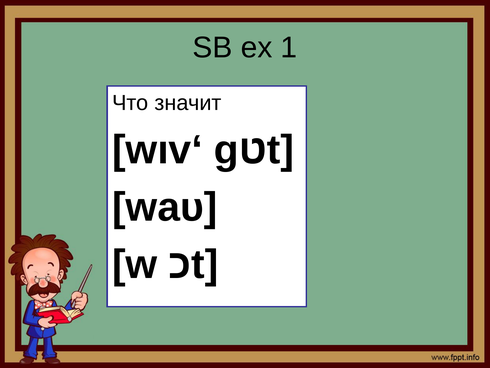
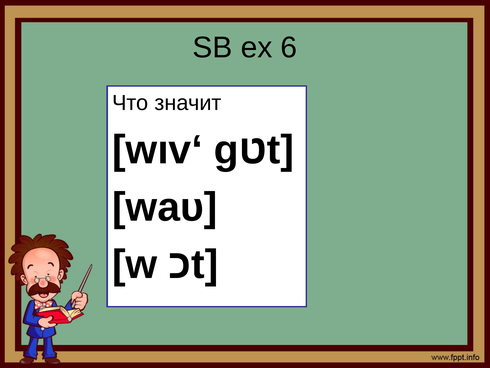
1: 1 -> 6
